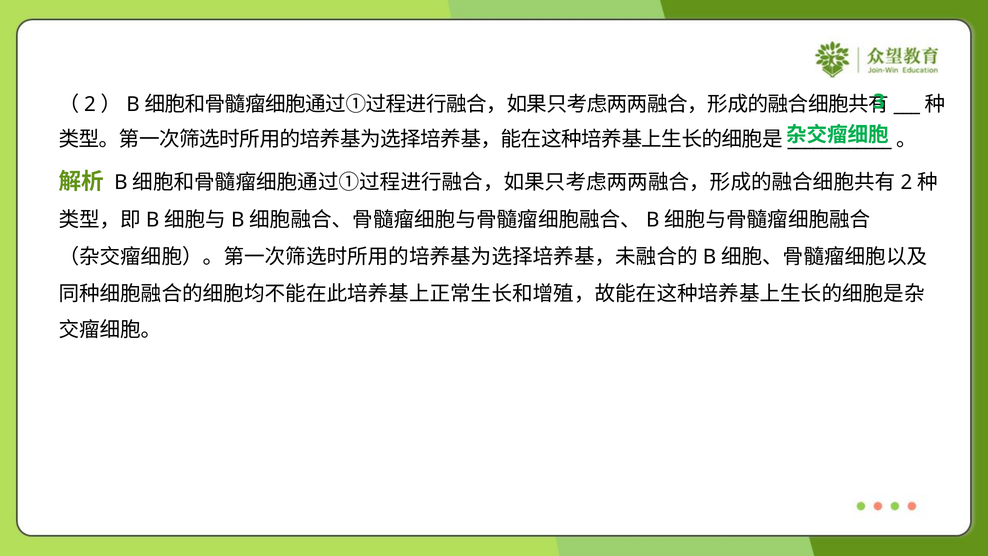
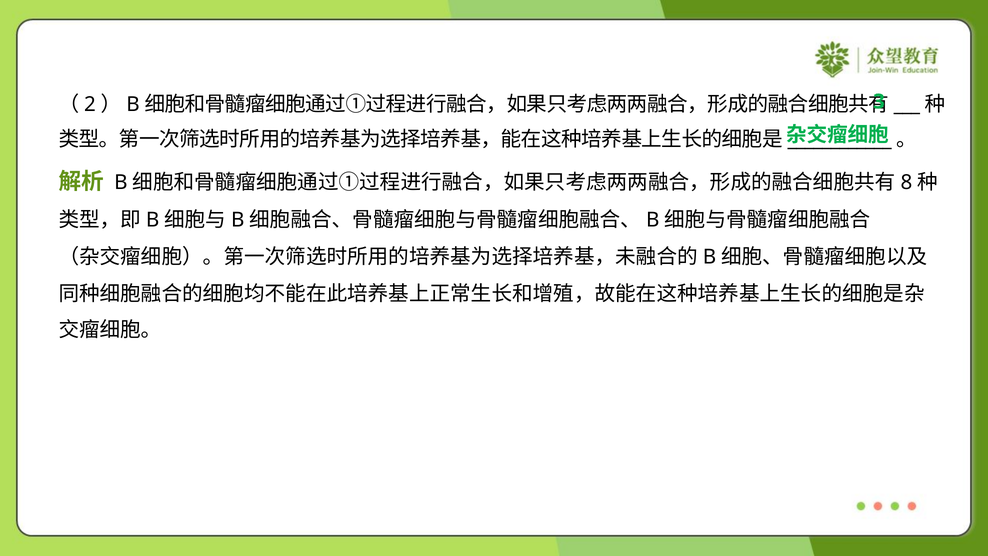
2 at (906, 182): 2 -> 8
